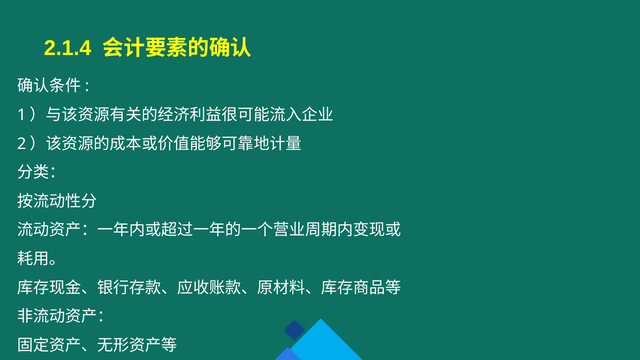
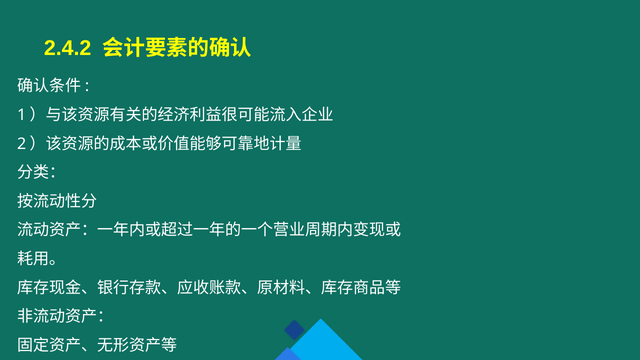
2.1.4: 2.1.4 -> 2.4.2
